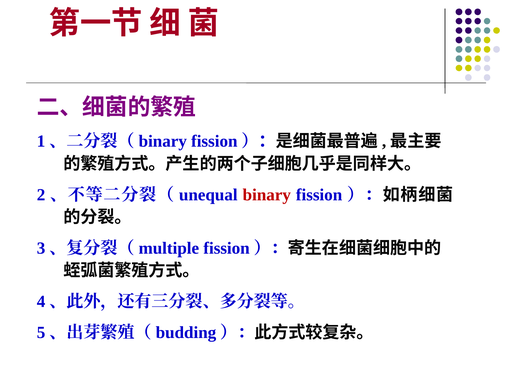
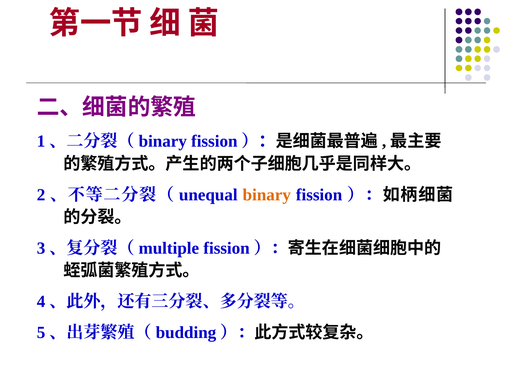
binary colour: red -> orange
